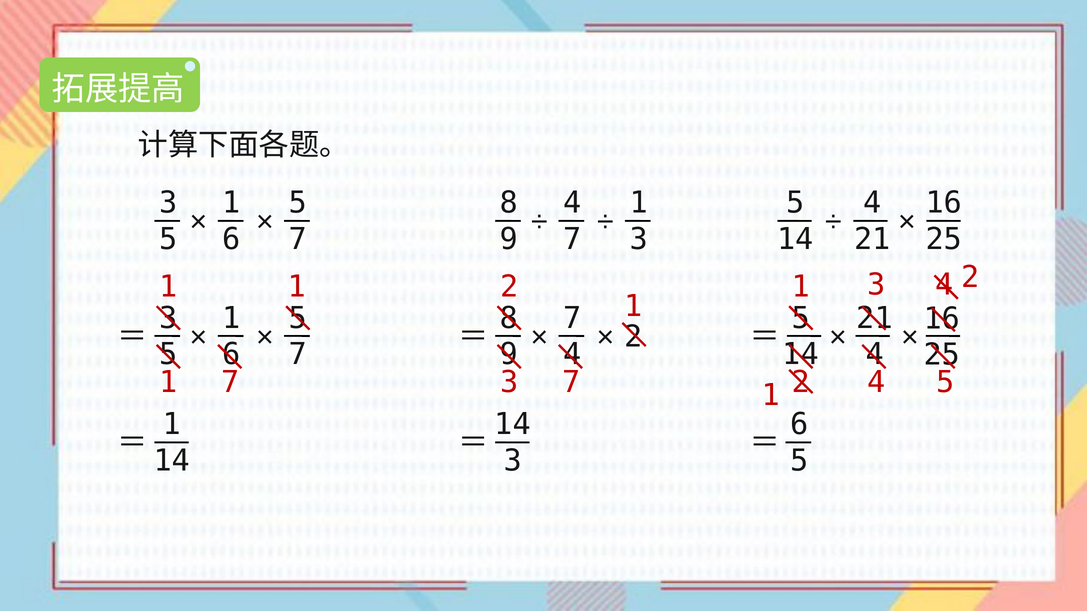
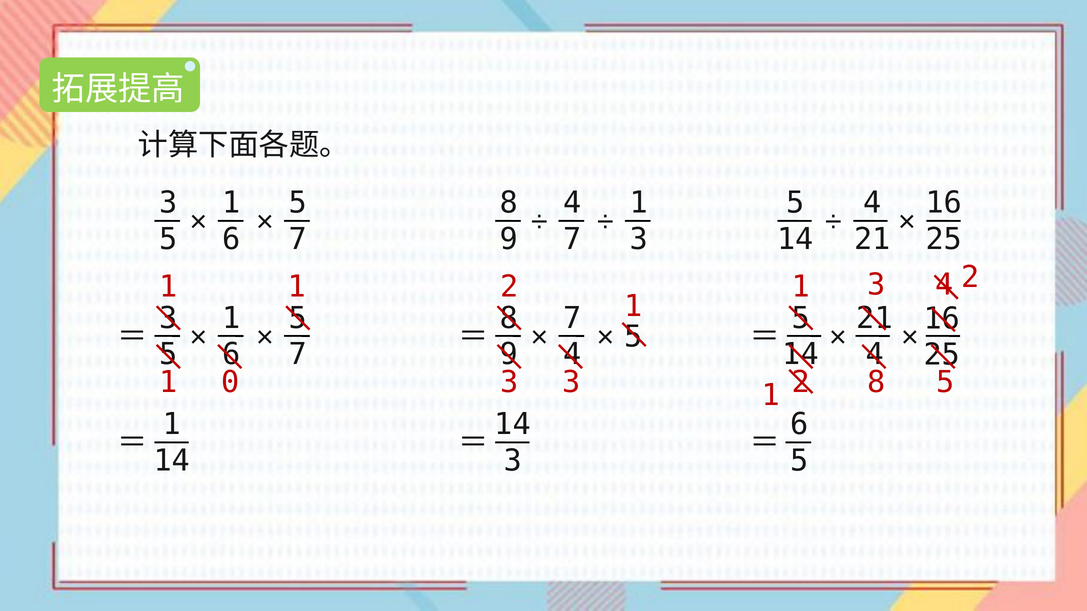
2 at (633, 337): 2 -> 5
1 7: 7 -> 0
3 7: 7 -> 3
2 4: 4 -> 8
